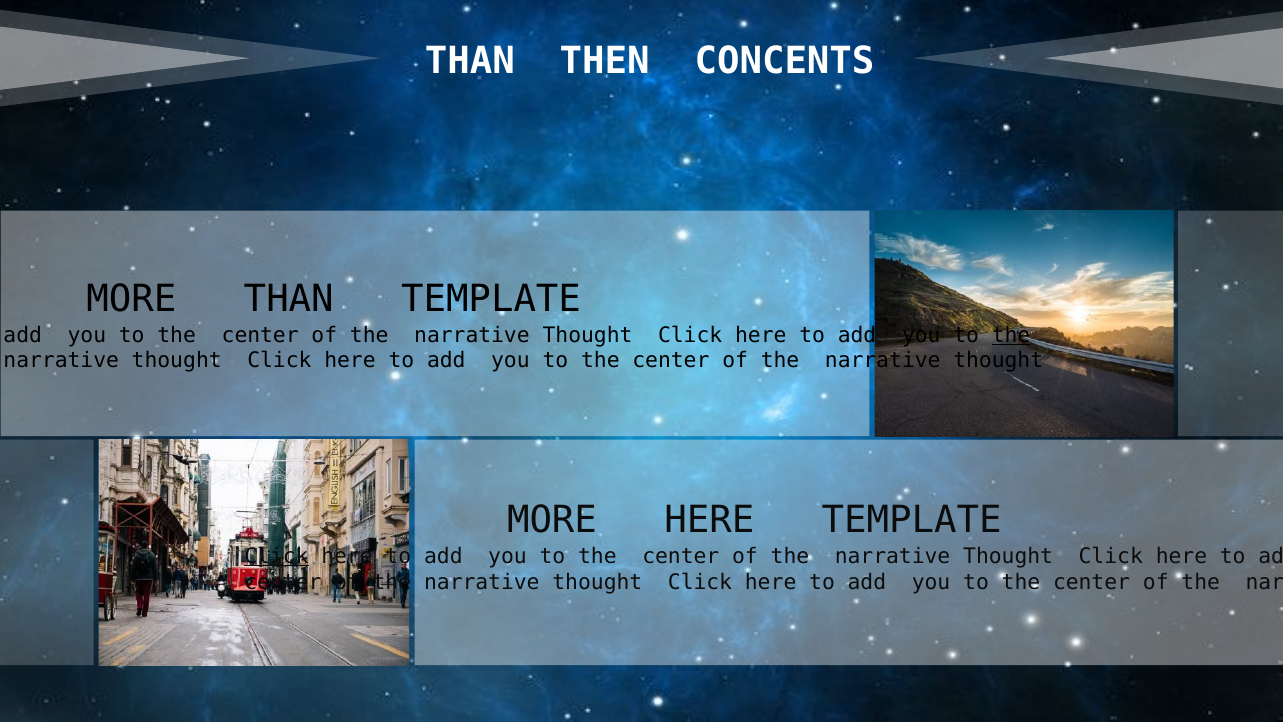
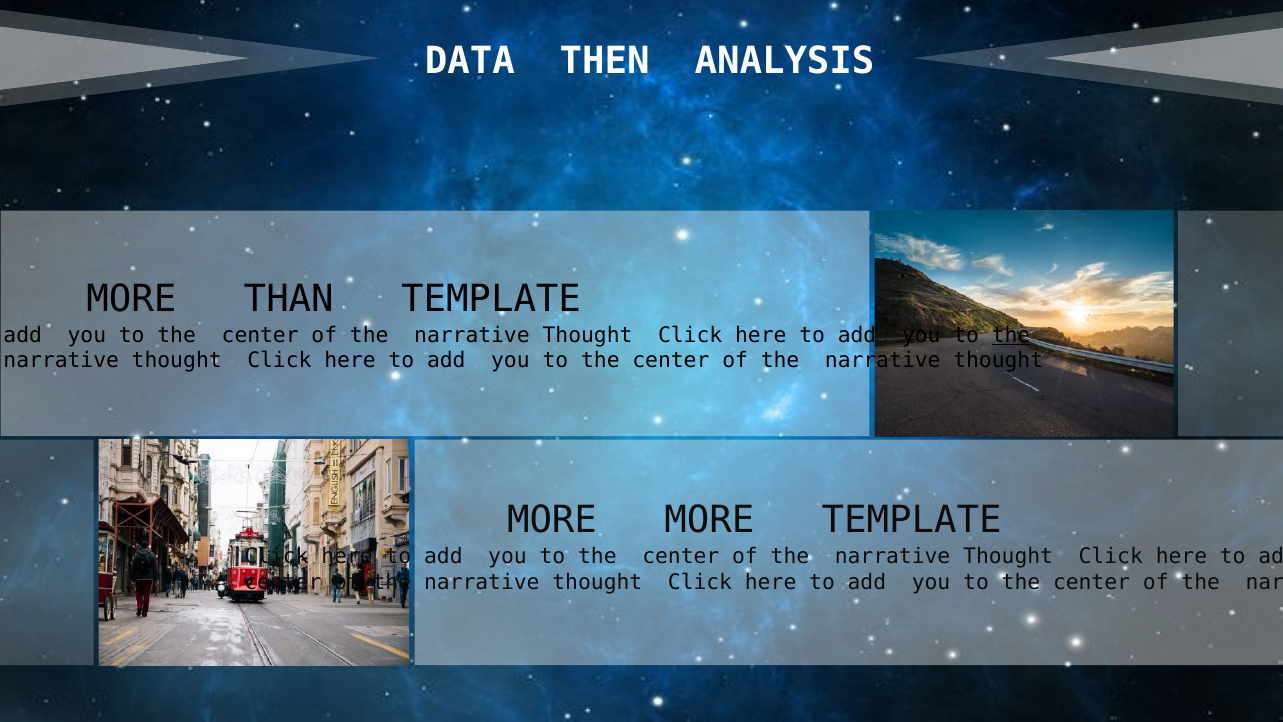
THAN at (470, 61): THAN -> DATA
CONCENTS: CONCENTS -> ANALYSIS
MORE HERE: HERE -> MORE
Click at (276, 556) underline: present -> none
